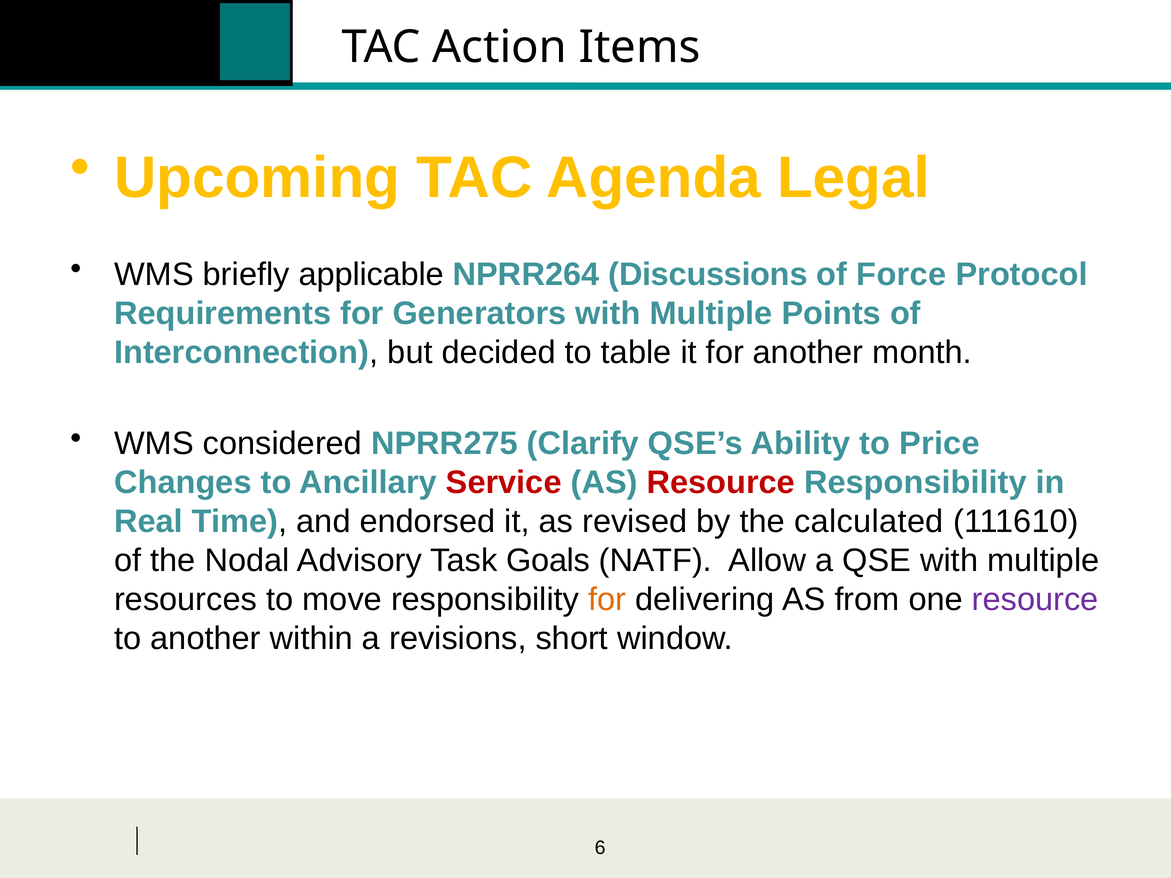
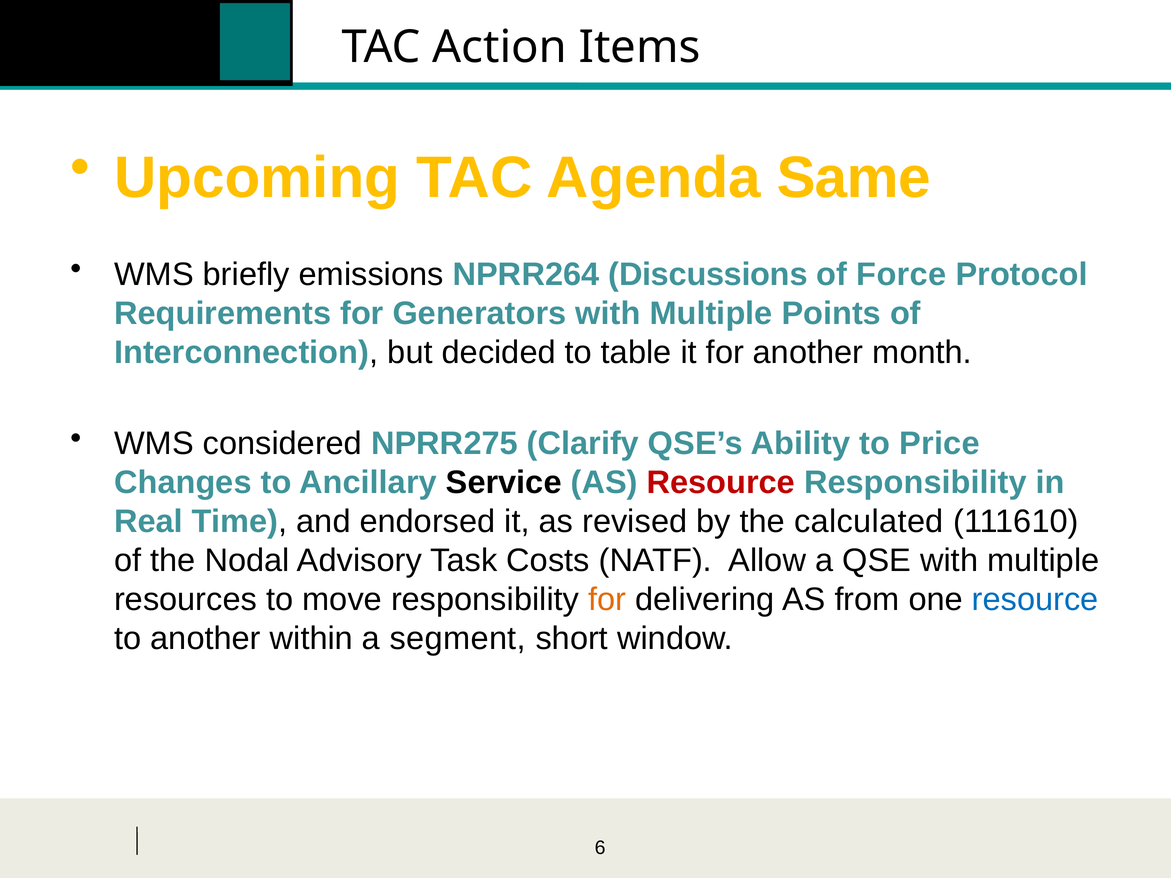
Legal: Legal -> Same
applicable: applicable -> emissions
Service colour: red -> black
Goals: Goals -> Costs
resource at (1035, 600) colour: purple -> blue
revisions: revisions -> segment
